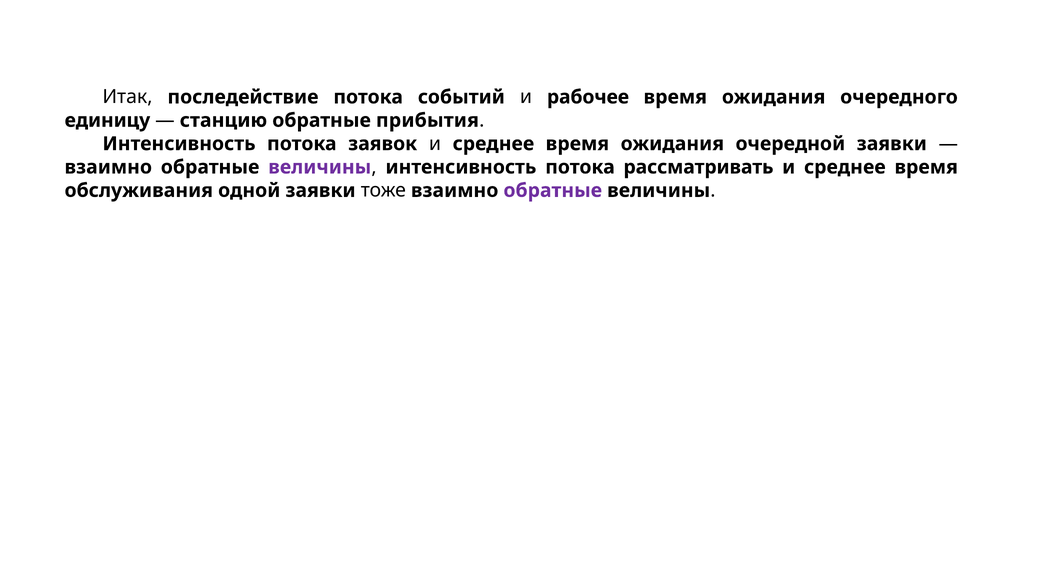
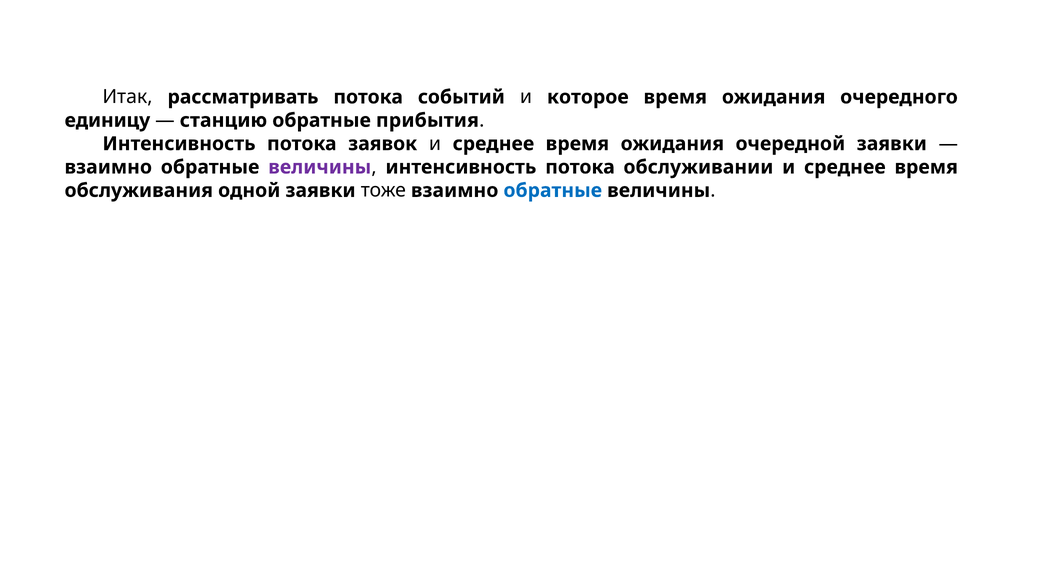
последействие: последействие -> рассматривать
рабочее: рабочее -> которое
рассматривать: рассматривать -> обслуживании
обратные at (553, 191) colour: purple -> blue
